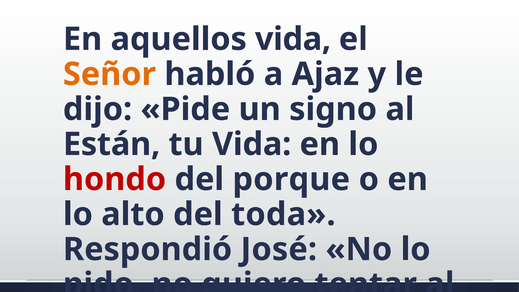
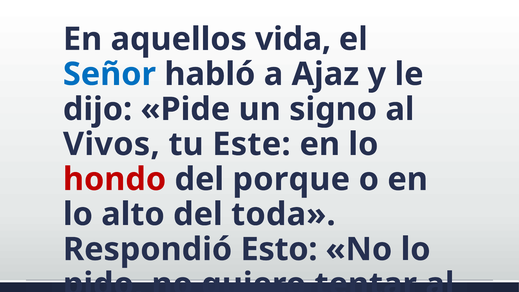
Señor at (109, 74) colour: orange -> blue
Están: Están -> Vivos
tu Vida: Vida -> Este
José: José -> Esto
